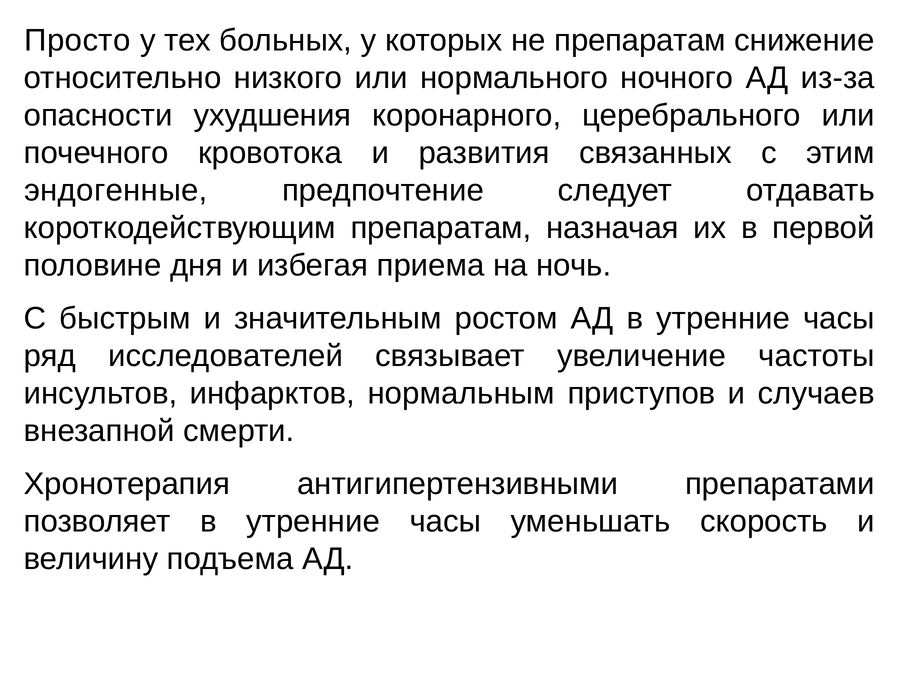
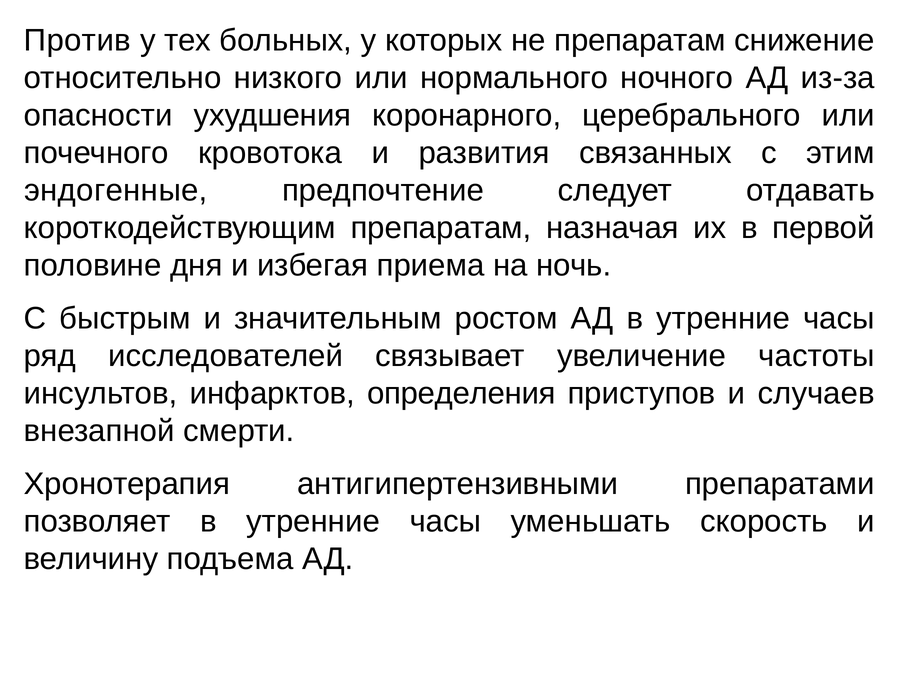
Просто: Просто -> Против
нормальным: нормальным -> определения
